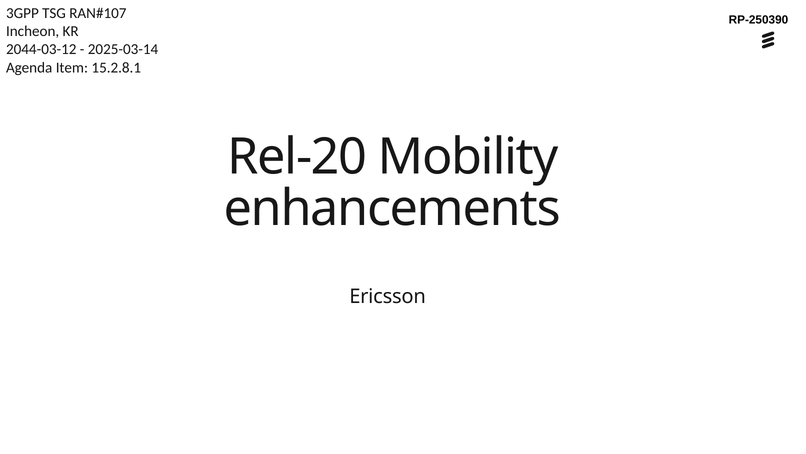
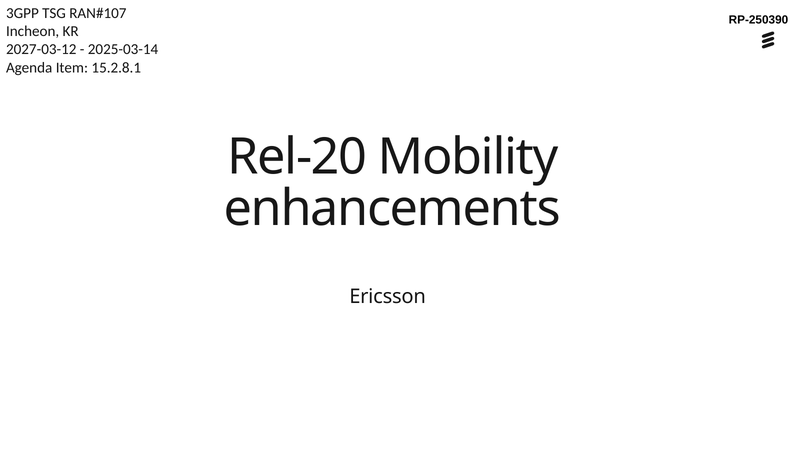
2044-03-12: 2044-03-12 -> 2027-03-12
